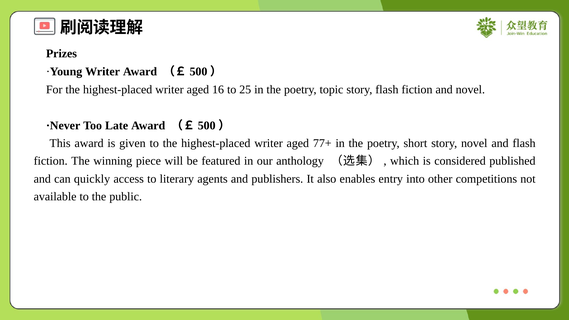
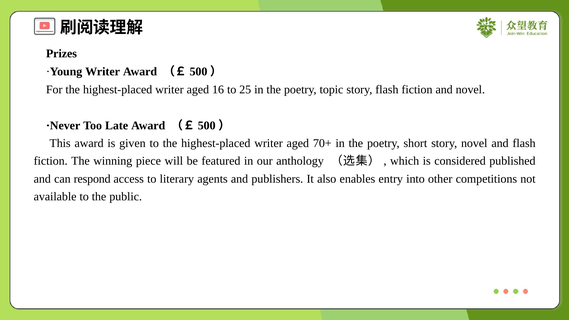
77+: 77+ -> 70+
quickly: quickly -> respond
